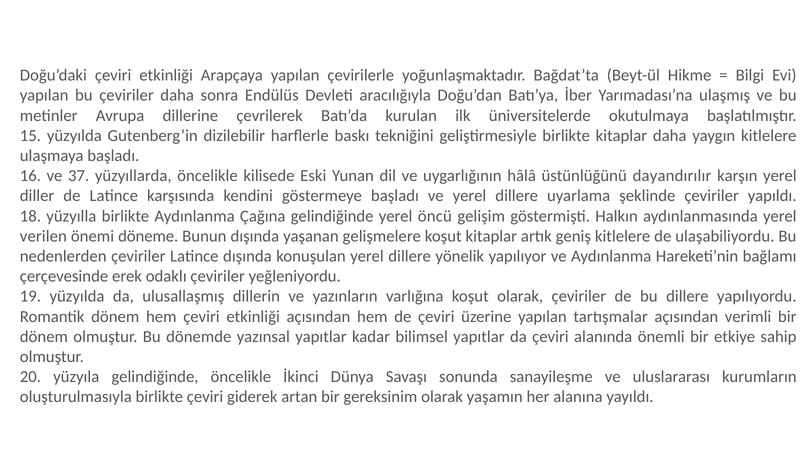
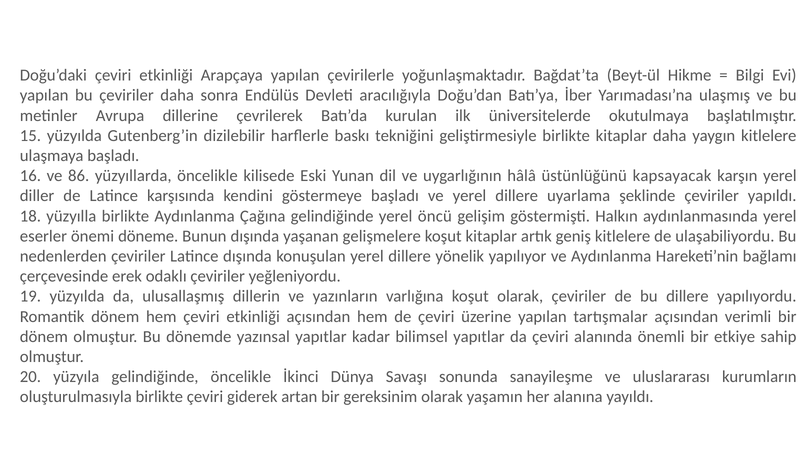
37: 37 -> 86
dayandırılır: dayandırılır -> kapsayacak
verilen: verilen -> eserler
